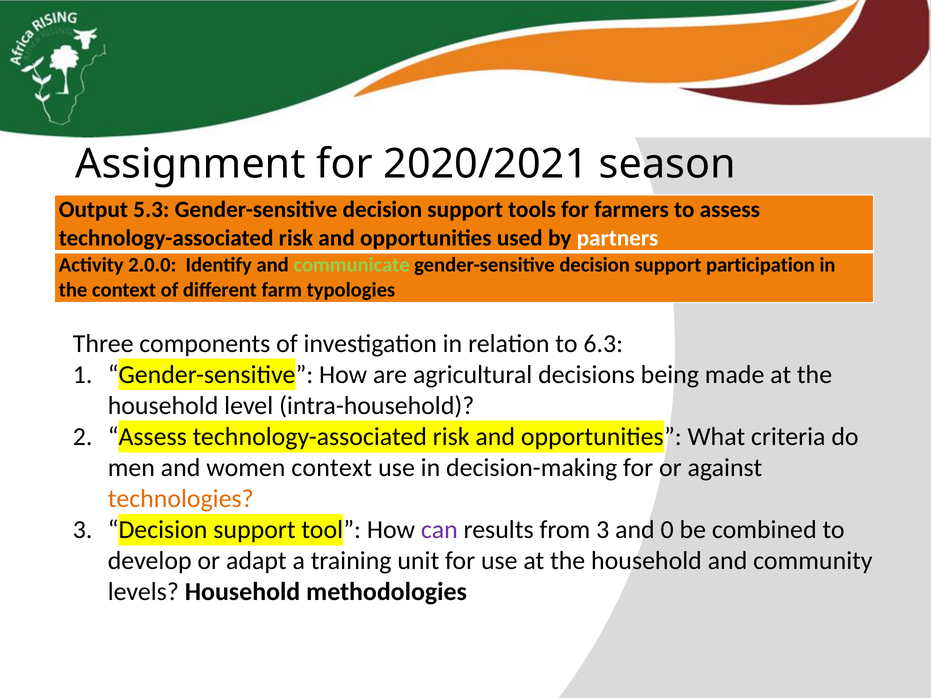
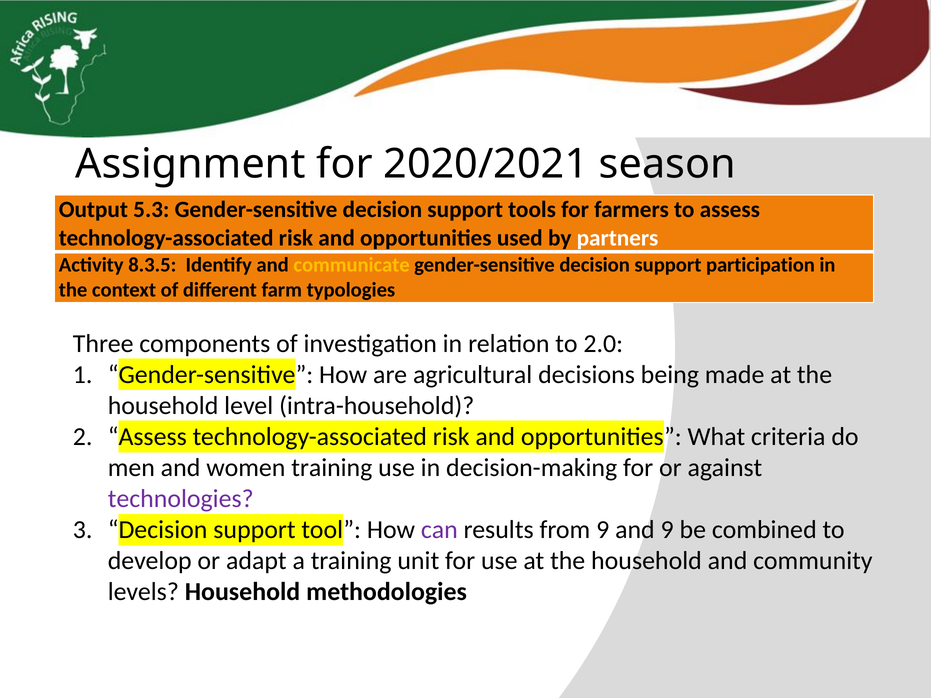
2.0.0: 2.0.0 -> 8.3.5
communicate colour: light green -> yellow
6.3: 6.3 -> 2.0
women context: context -> training
technologies colour: orange -> purple
from 3: 3 -> 9
and 0: 0 -> 9
